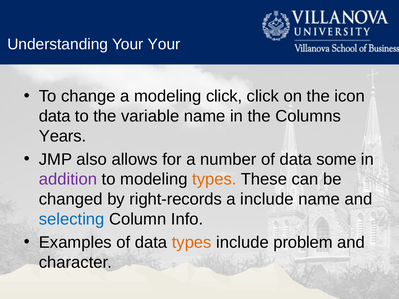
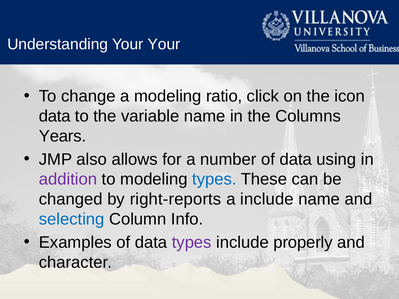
modeling click: click -> ratio
some: some -> using
types at (214, 179) colour: orange -> blue
right-records: right-records -> right-reports
types at (192, 243) colour: orange -> purple
problem: problem -> properly
